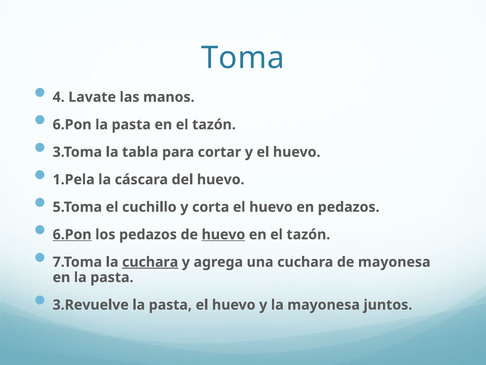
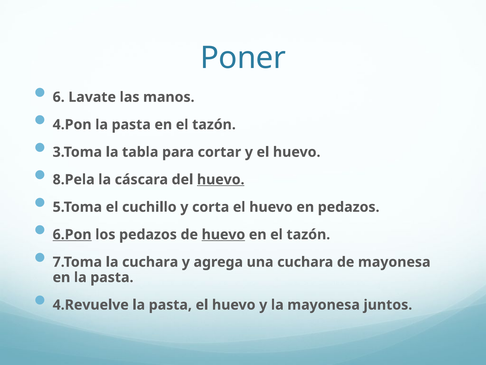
Toma: Toma -> Poner
4: 4 -> 6
6.Pon at (72, 124): 6.Pon -> 4.Pon
1.Pela: 1.Pela -> 8.Pela
huevo at (221, 179) underline: none -> present
cuchara at (150, 262) underline: present -> none
3.Revuelve: 3.Revuelve -> 4.Revuelve
